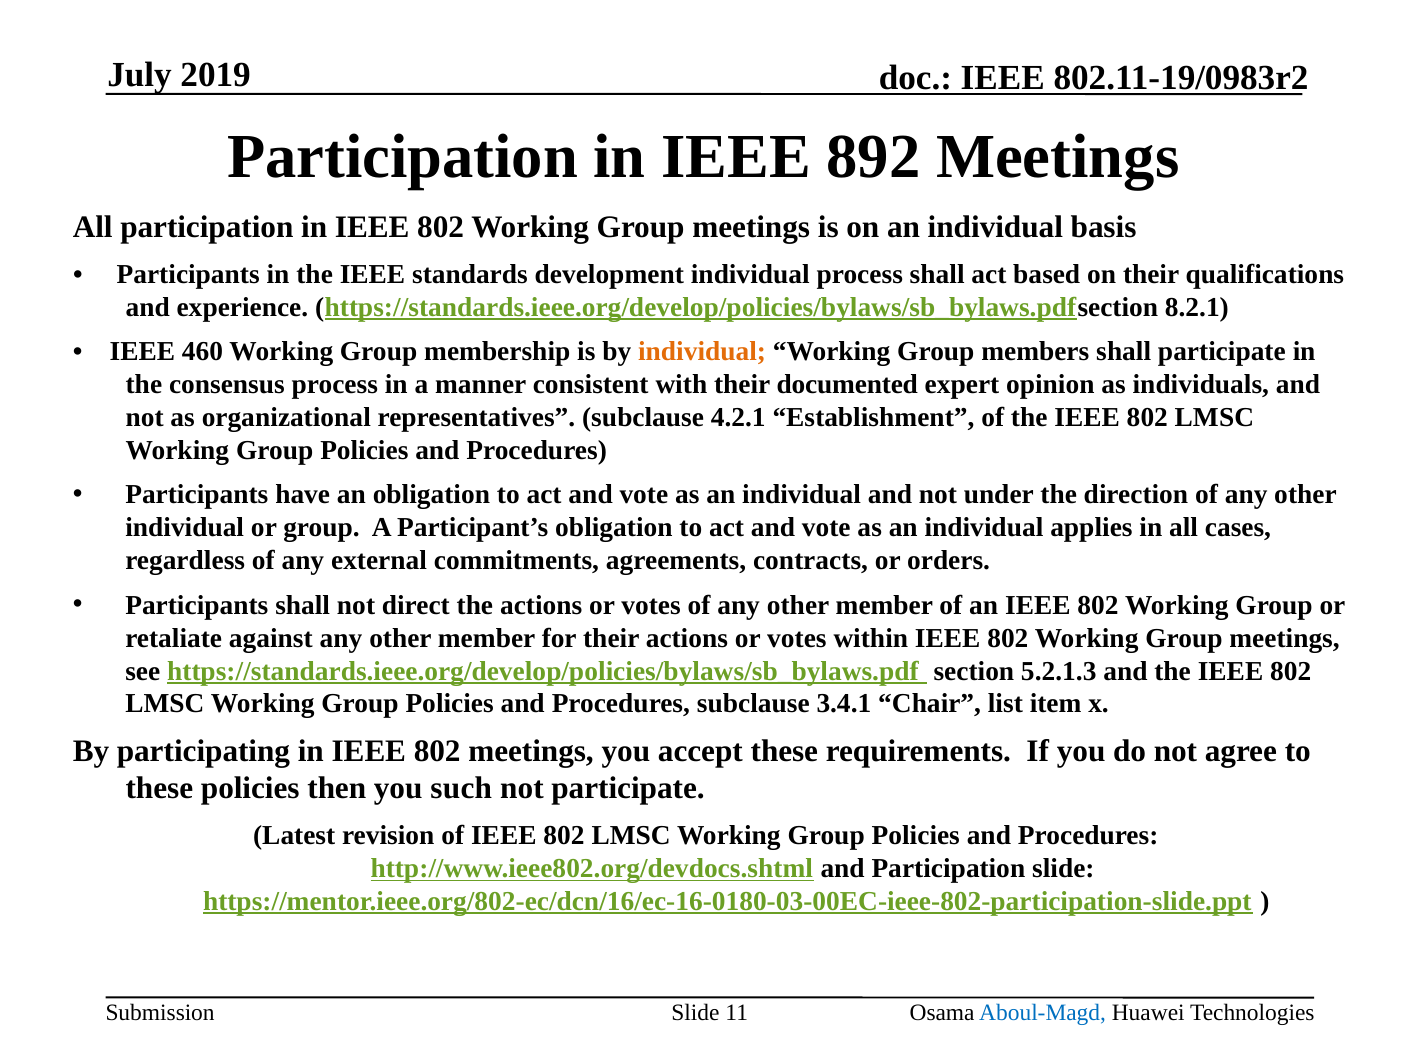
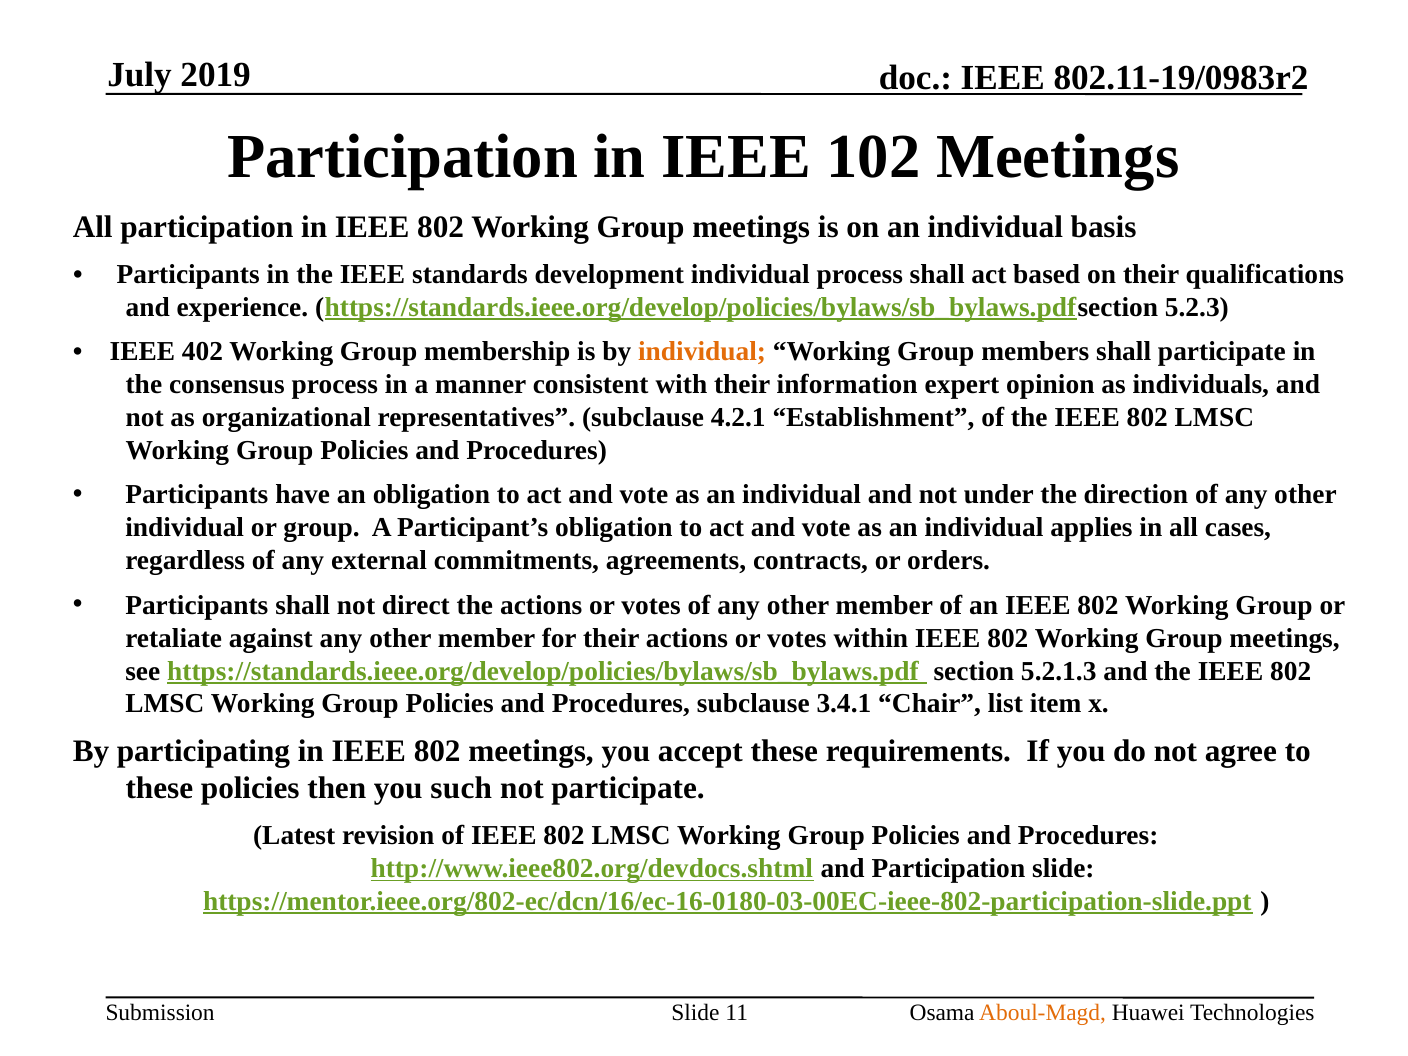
892: 892 -> 102
8.2.1: 8.2.1 -> 5.2.3
460: 460 -> 402
documented: documented -> information
Aboul-Magd colour: blue -> orange
